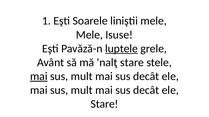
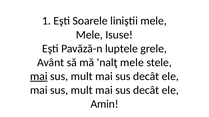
luptele underline: present -> none
nalţ stare: stare -> mele
Stare at (105, 105): Stare -> Amin
